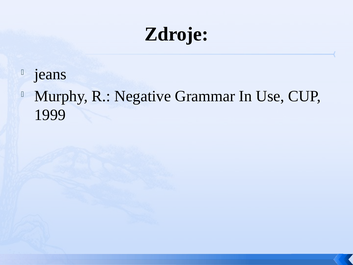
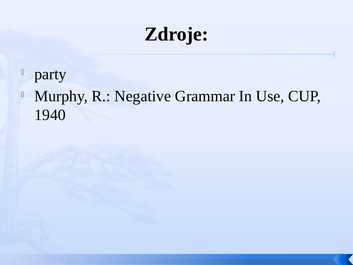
jeans: jeans -> party
1999: 1999 -> 1940
